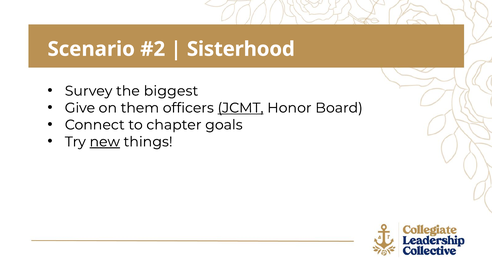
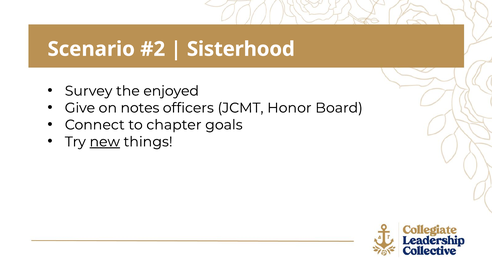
biggest: biggest -> enjoyed
them: them -> notes
JCMT underline: present -> none
